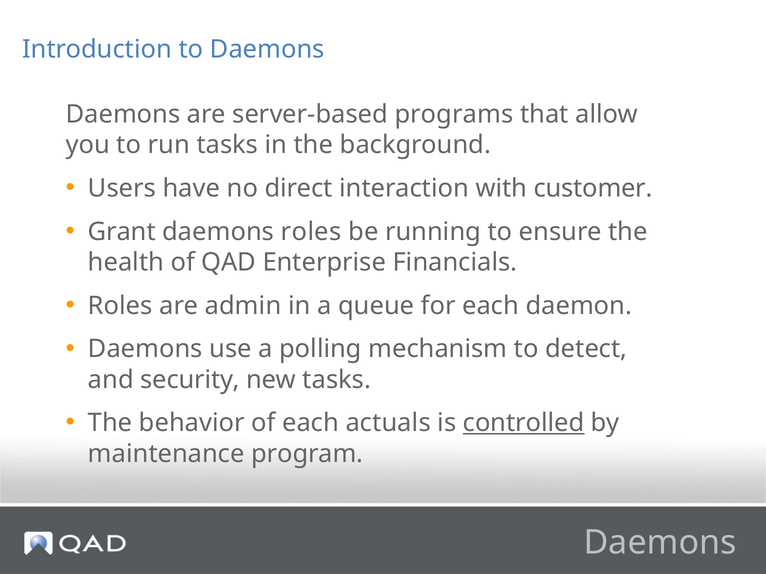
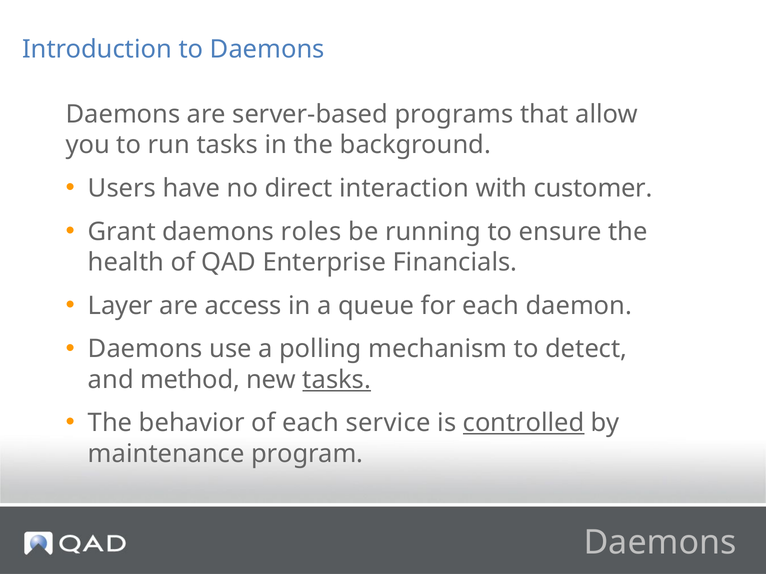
Roles at (120, 306): Roles -> Layer
admin: admin -> access
security: security -> method
tasks at (337, 380) underline: none -> present
actuals: actuals -> service
